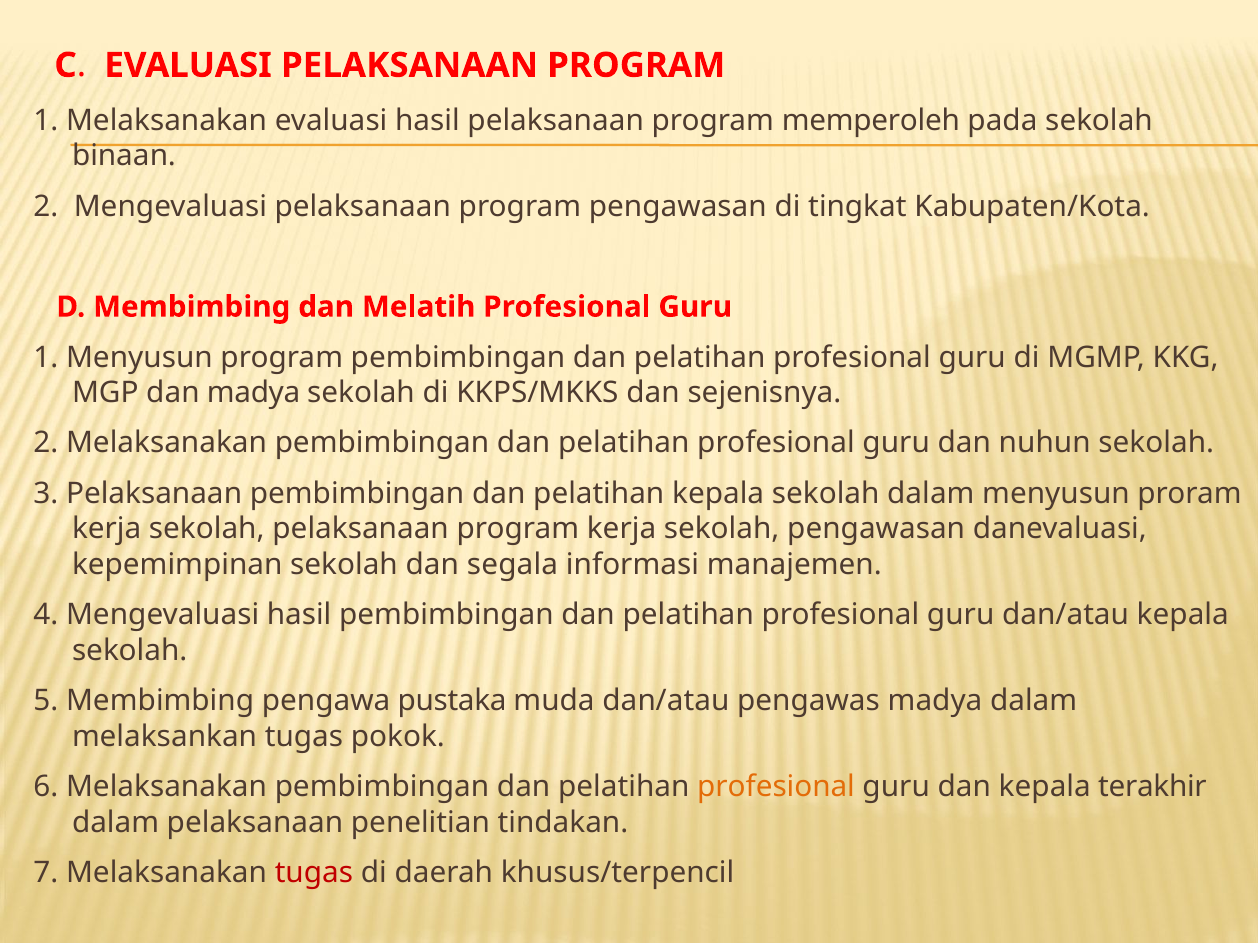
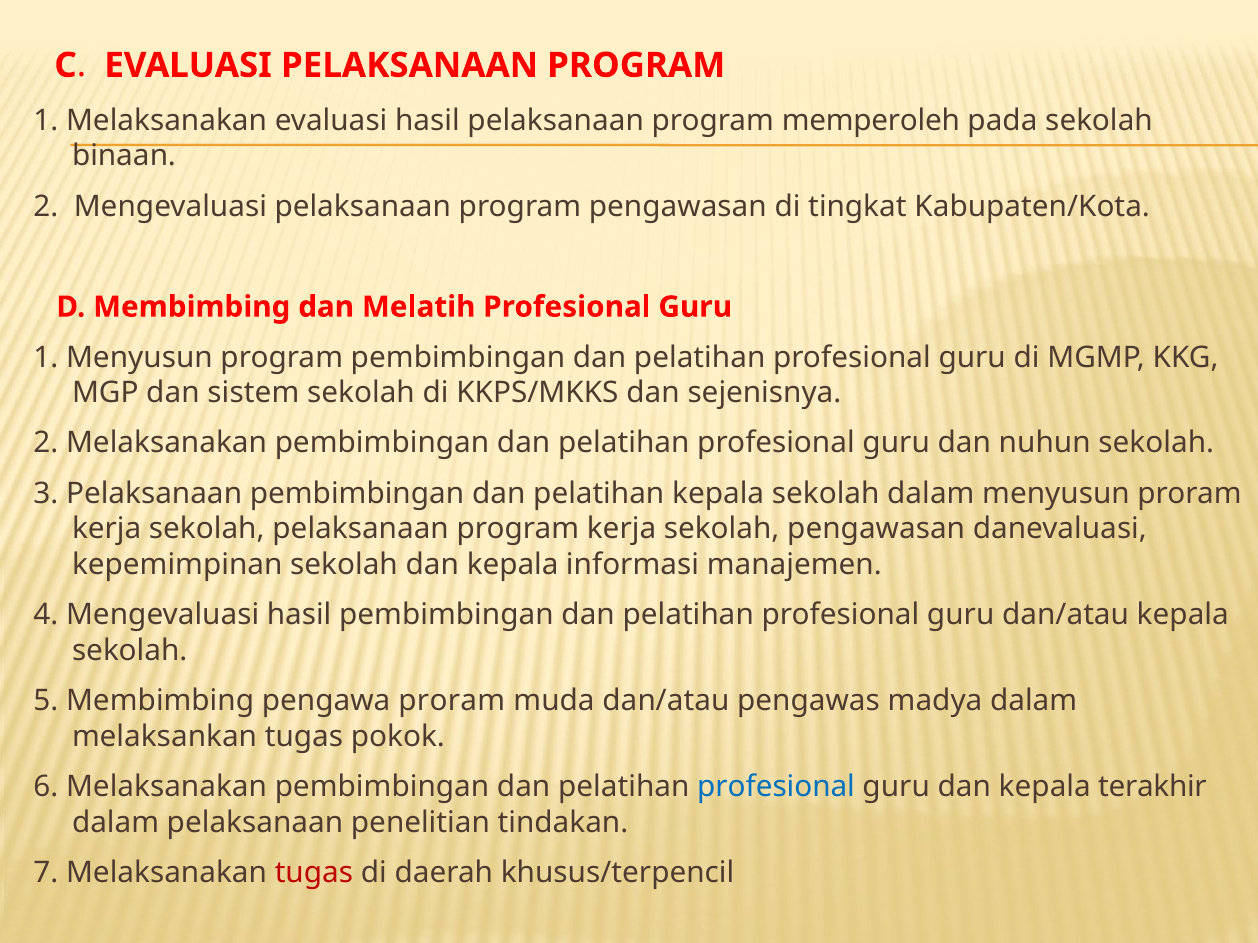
dan madya: madya -> sistem
sekolah dan segala: segala -> kepala
pengawa pustaka: pustaka -> proram
profesional at (776, 787) colour: orange -> blue
